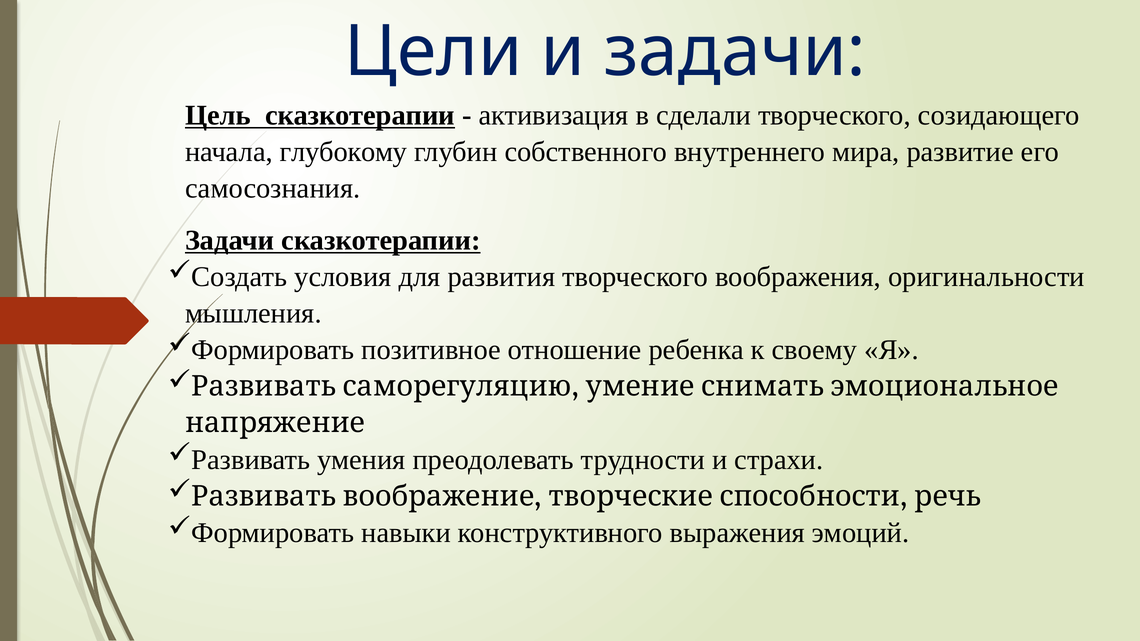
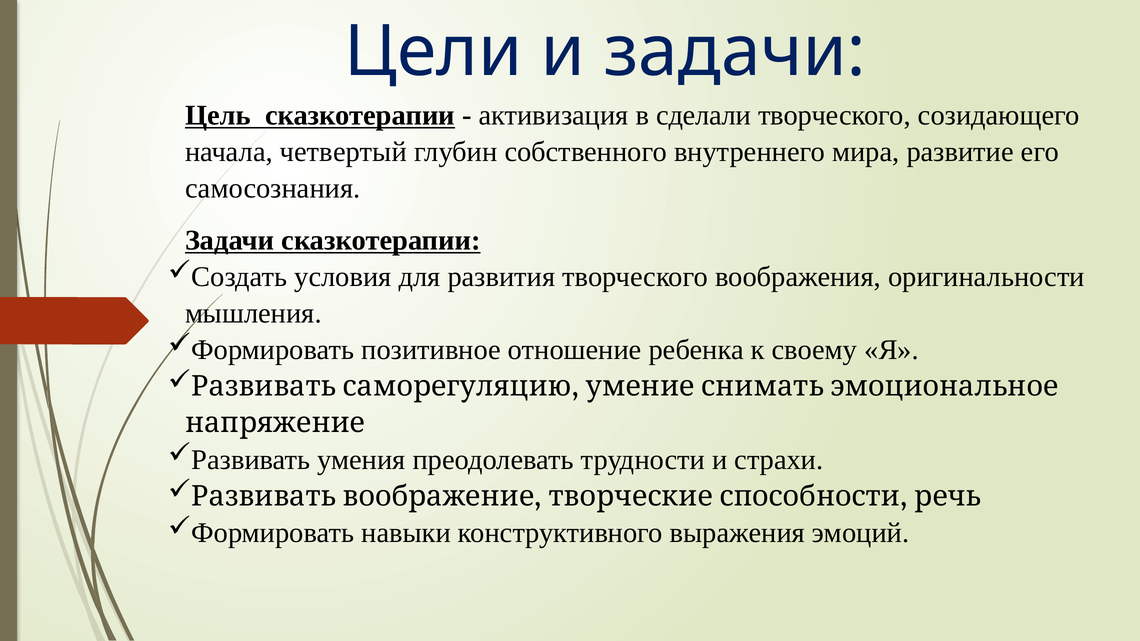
глубокому: глубокому -> четвертый
